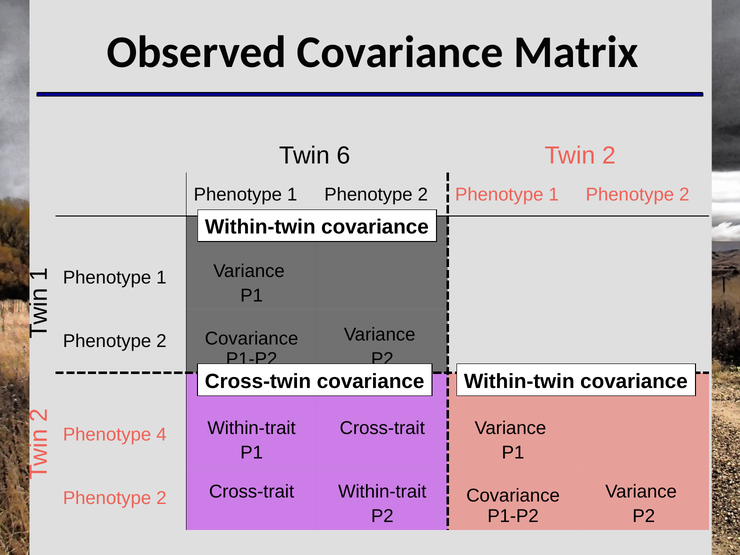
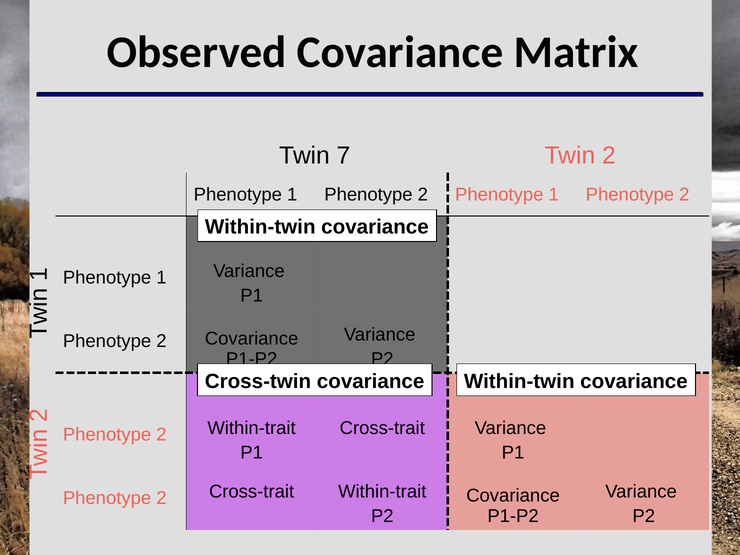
6: 6 -> 7
4 at (161, 435): 4 -> 2
